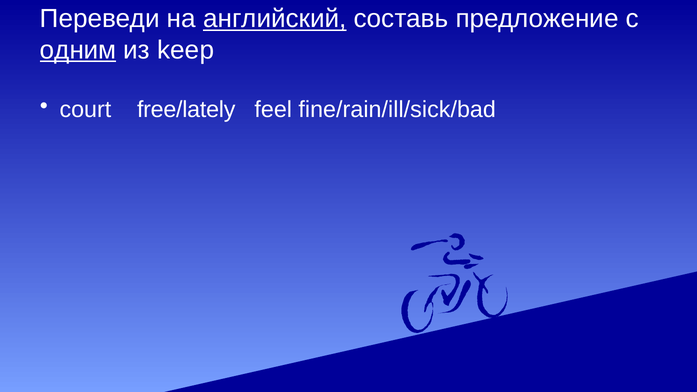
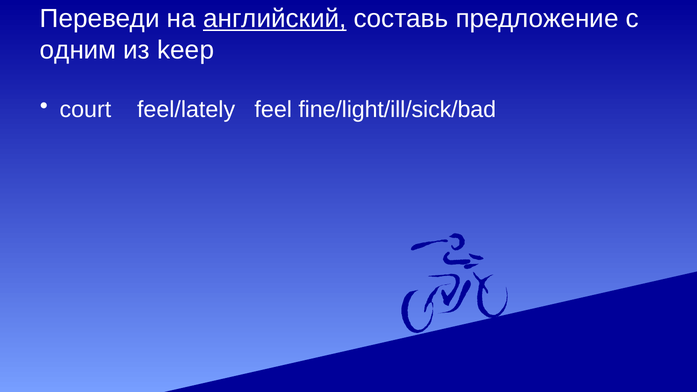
одним underline: present -> none
free/lately: free/lately -> feel/lately
fine/rain/ill/sick/bad: fine/rain/ill/sick/bad -> fine/light/ill/sick/bad
